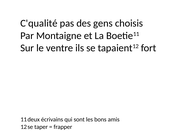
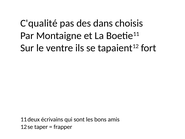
gens: gens -> dans
